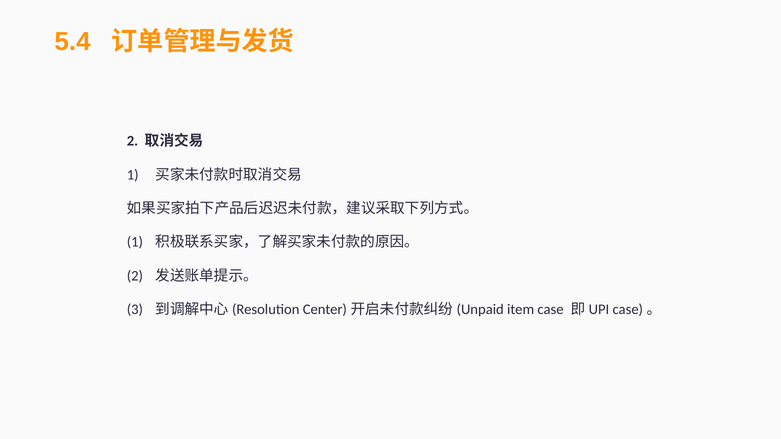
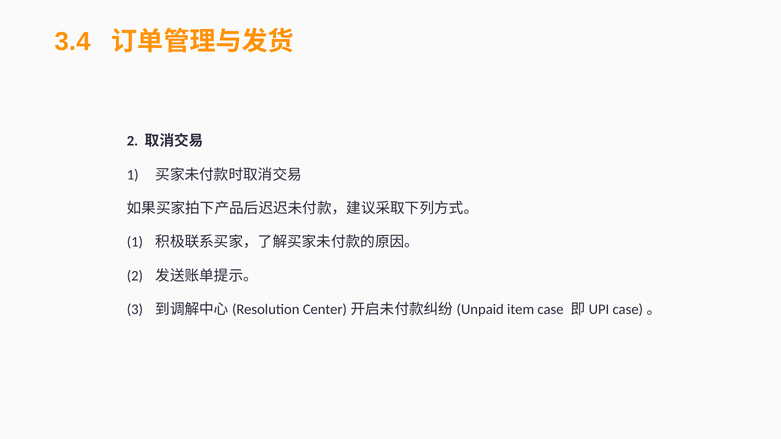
5.4: 5.4 -> 3.4
